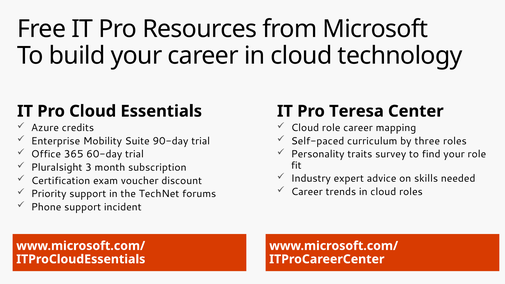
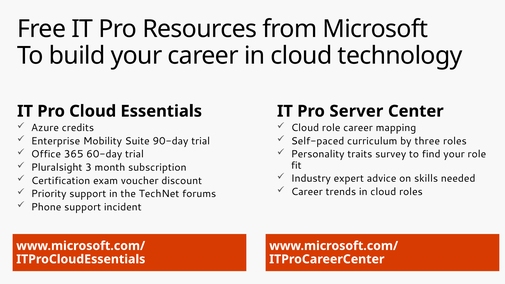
Teresa: Teresa -> Server
